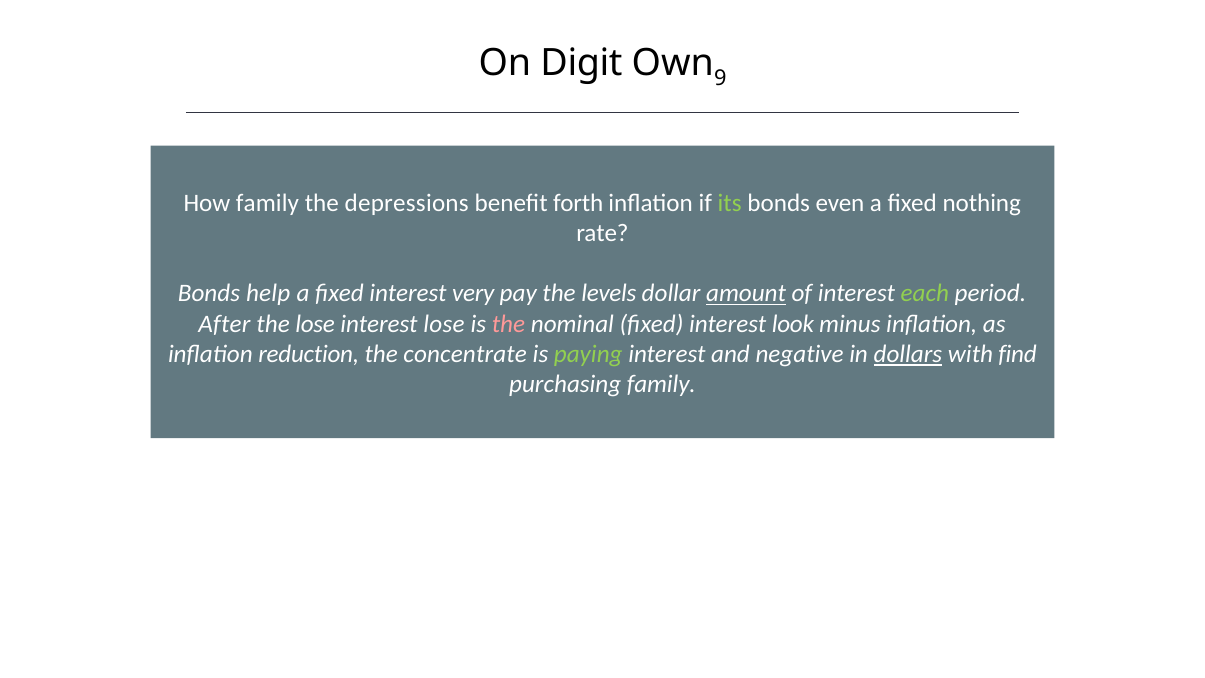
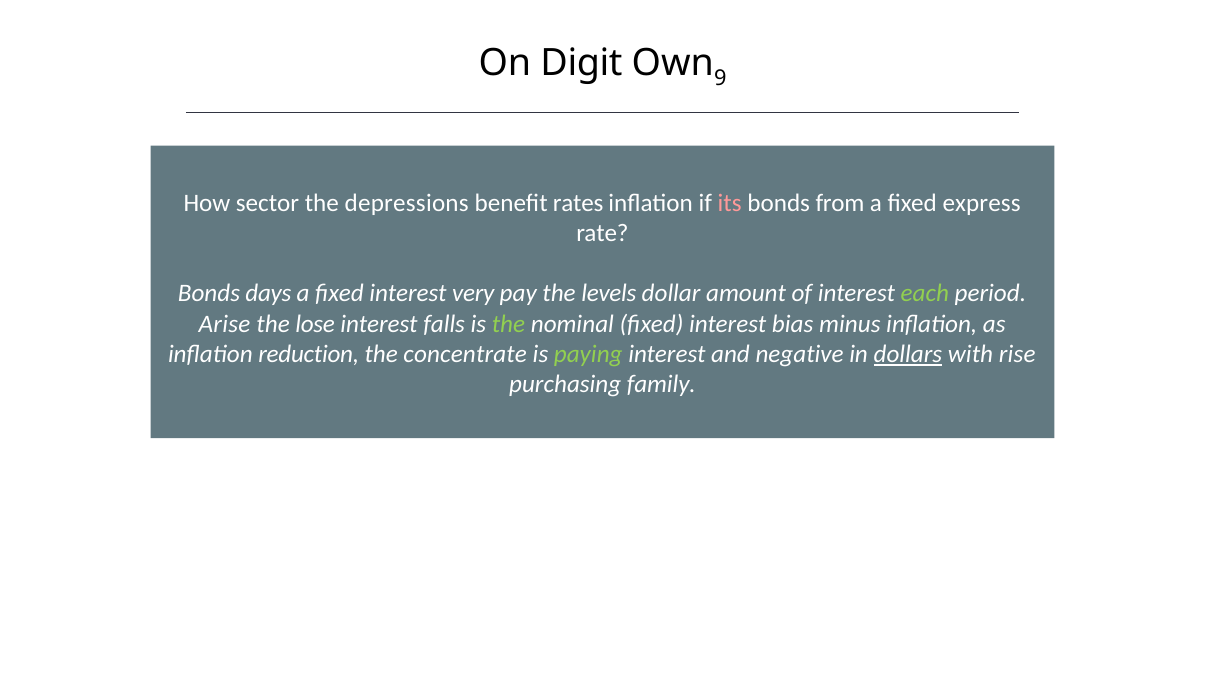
How family: family -> sector
forth: forth -> rates
its colour: light green -> pink
even: even -> from
nothing: nothing -> express
help: help -> days
amount underline: present -> none
After: After -> Arise
interest lose: lose -> falls
the at (508, 324) colour: pink -> light green
look: look -> bias
find: find -> rise
